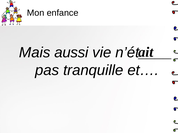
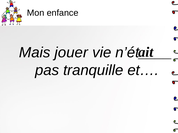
aussi: aussi -> jouer
